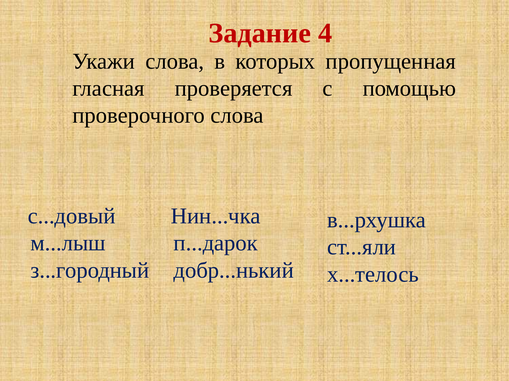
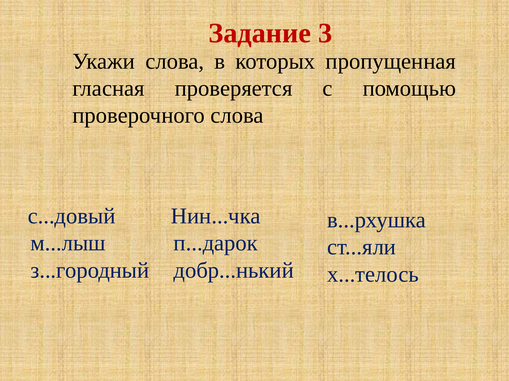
4: 4 -> 3
